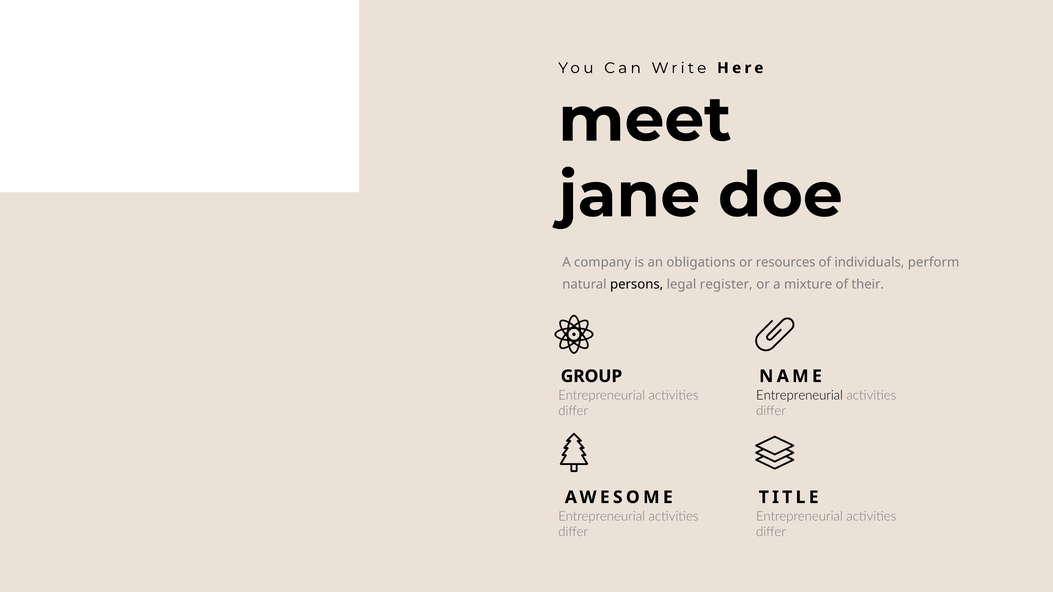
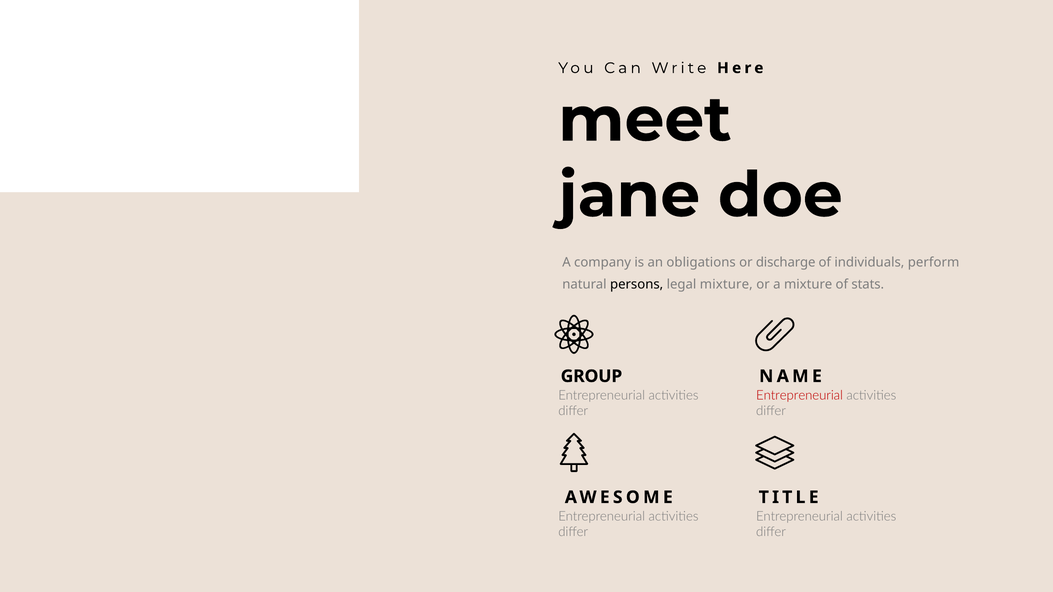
resources: resources -> discharge
legal register: register -> mixture
their: their -> stats
Entrepreneurial at (800, 395) colour: black -> red
